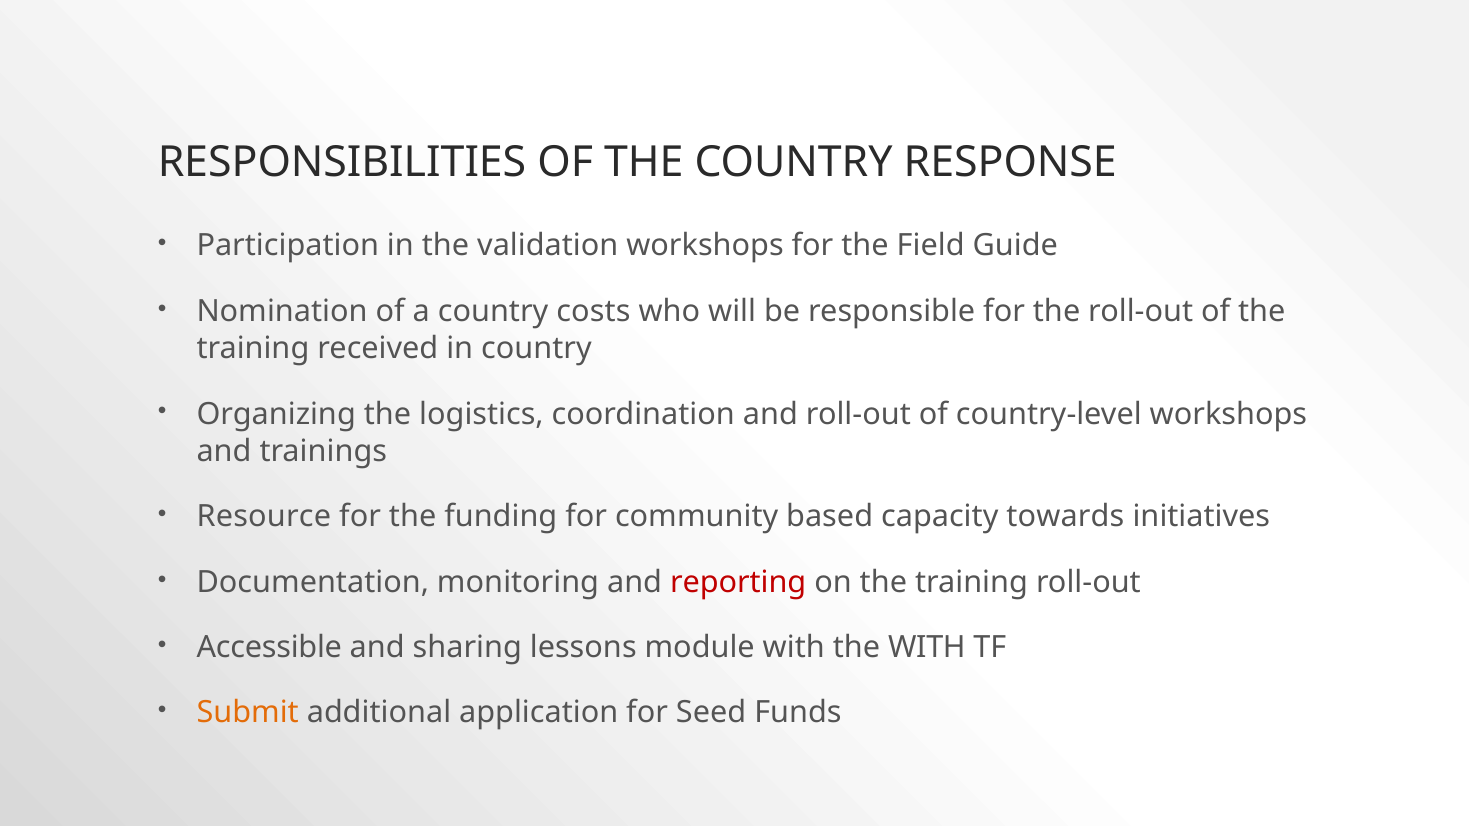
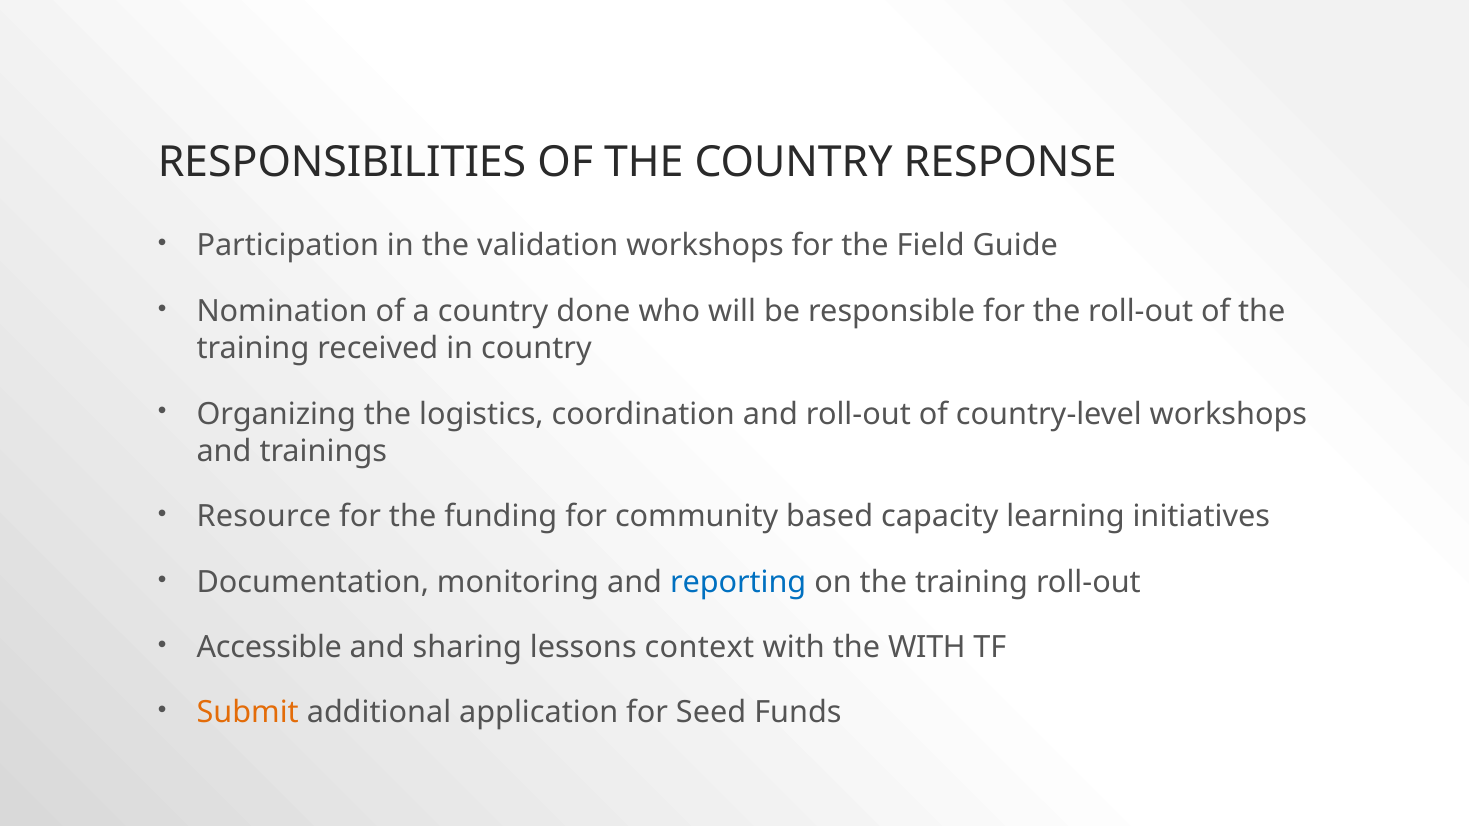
costs: costs -> done
towards: towards -> learning
reporting colour: red -> blue
module: module -> context
